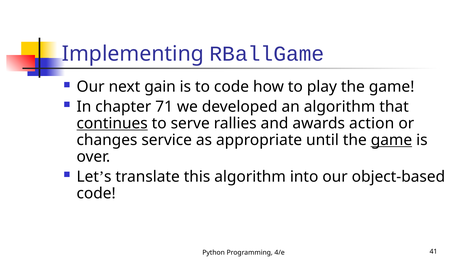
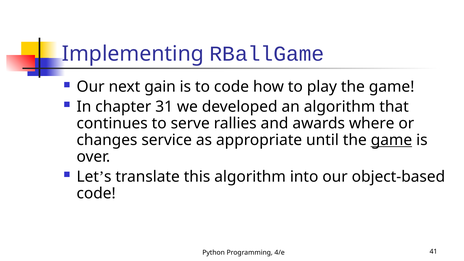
71: 71 -> 31
continues underline: present -> none
action: action -> where
